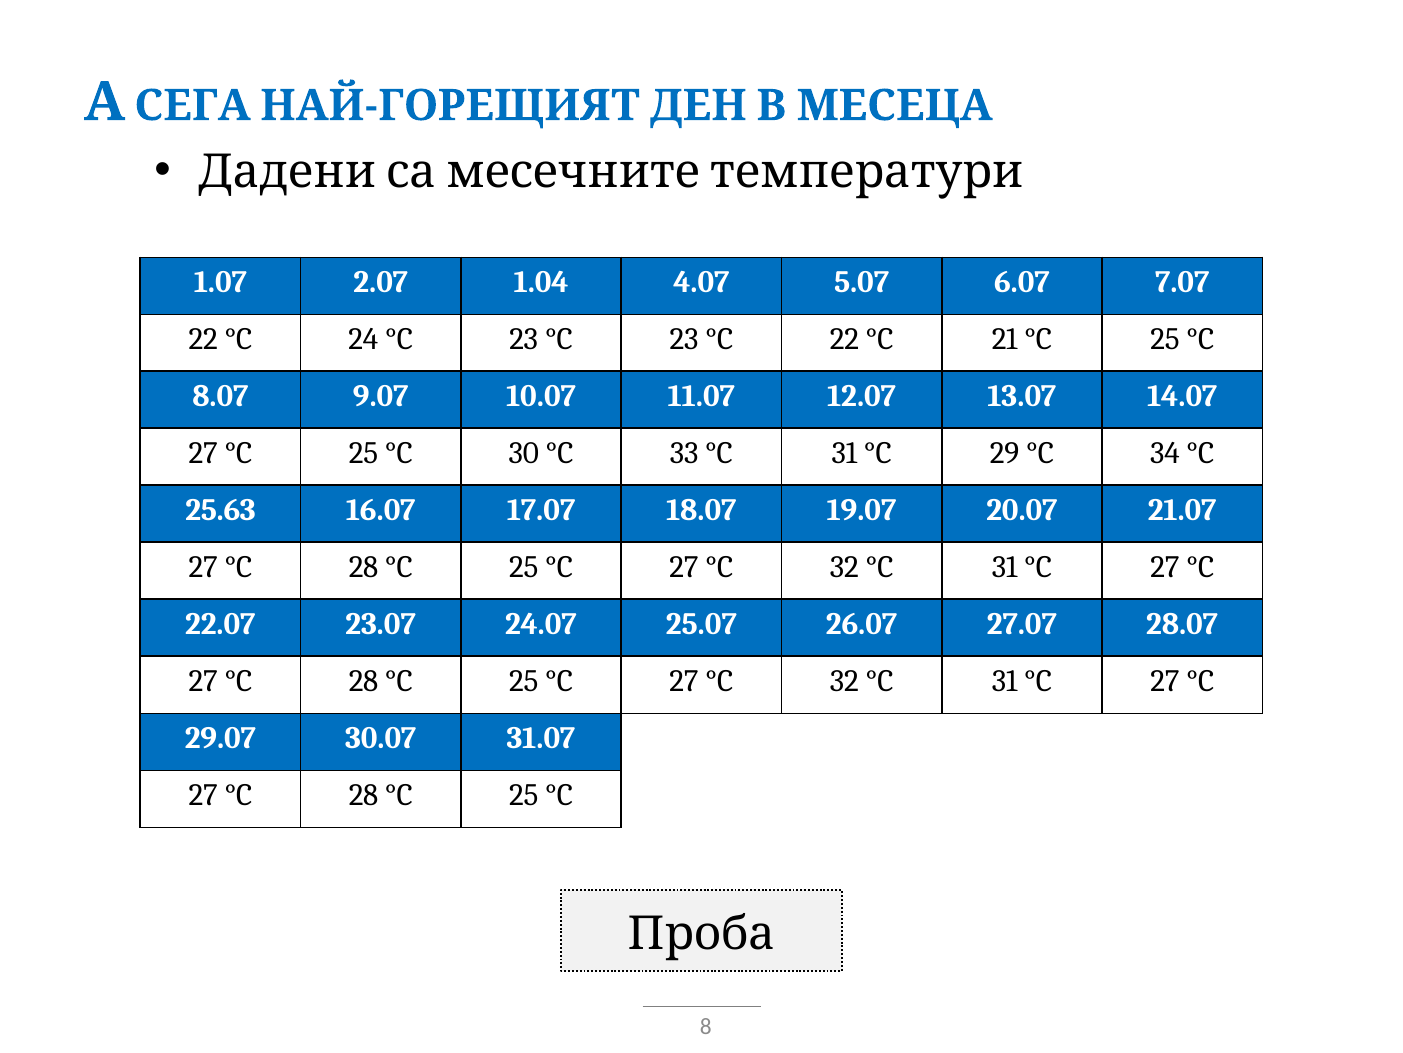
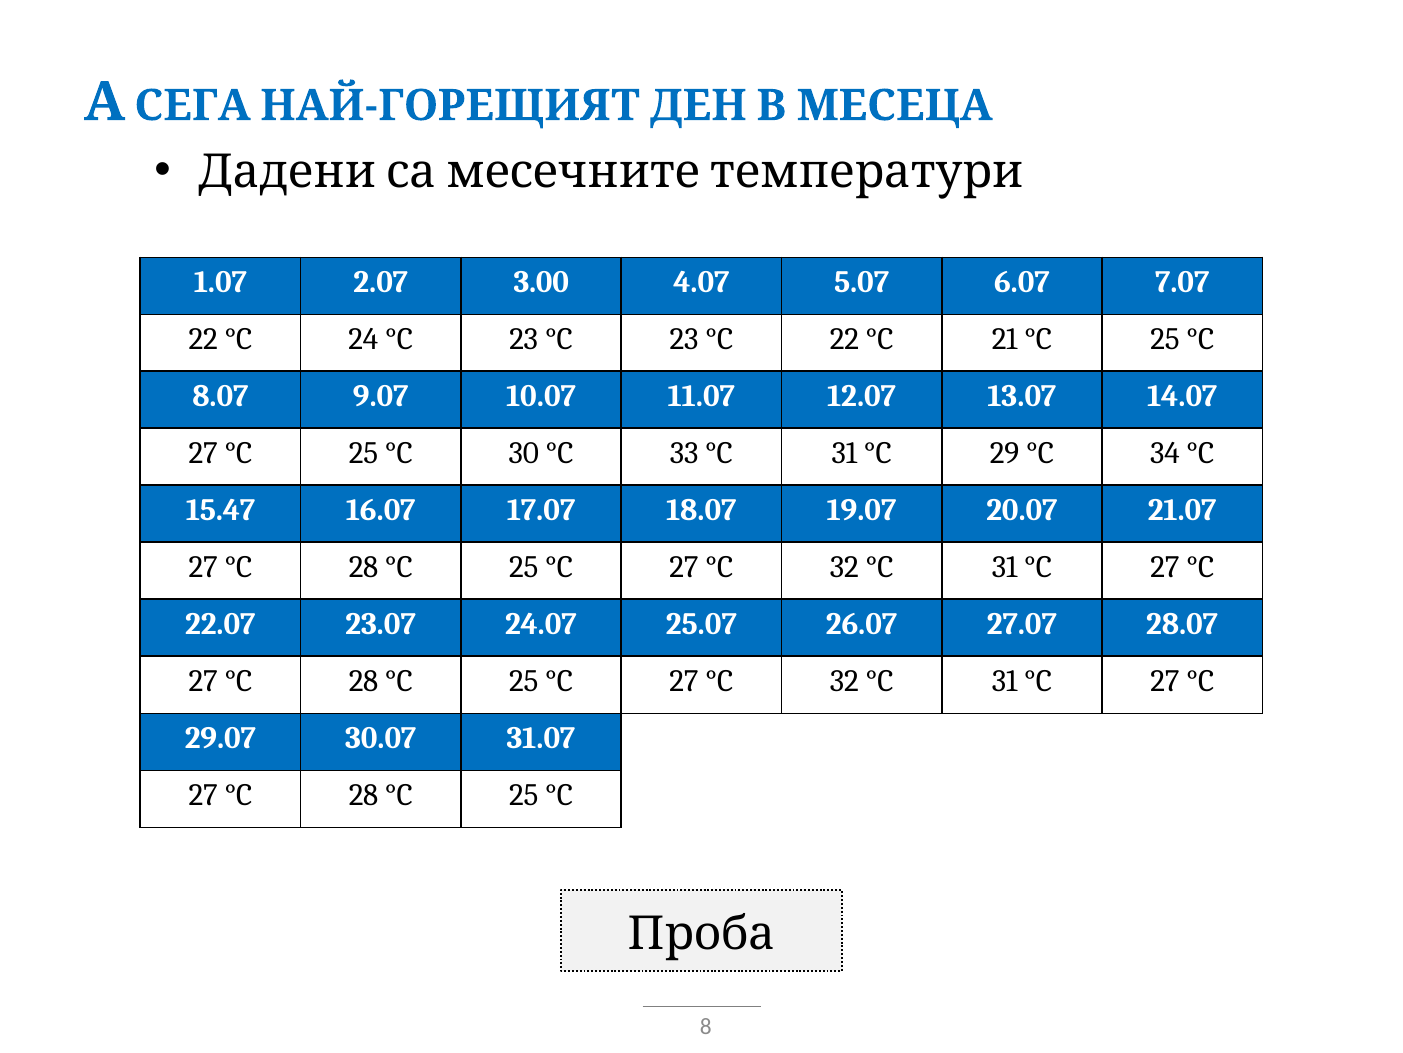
1.04: 1.04 -> 3.00
25.63: 25.63 -> 15.47
